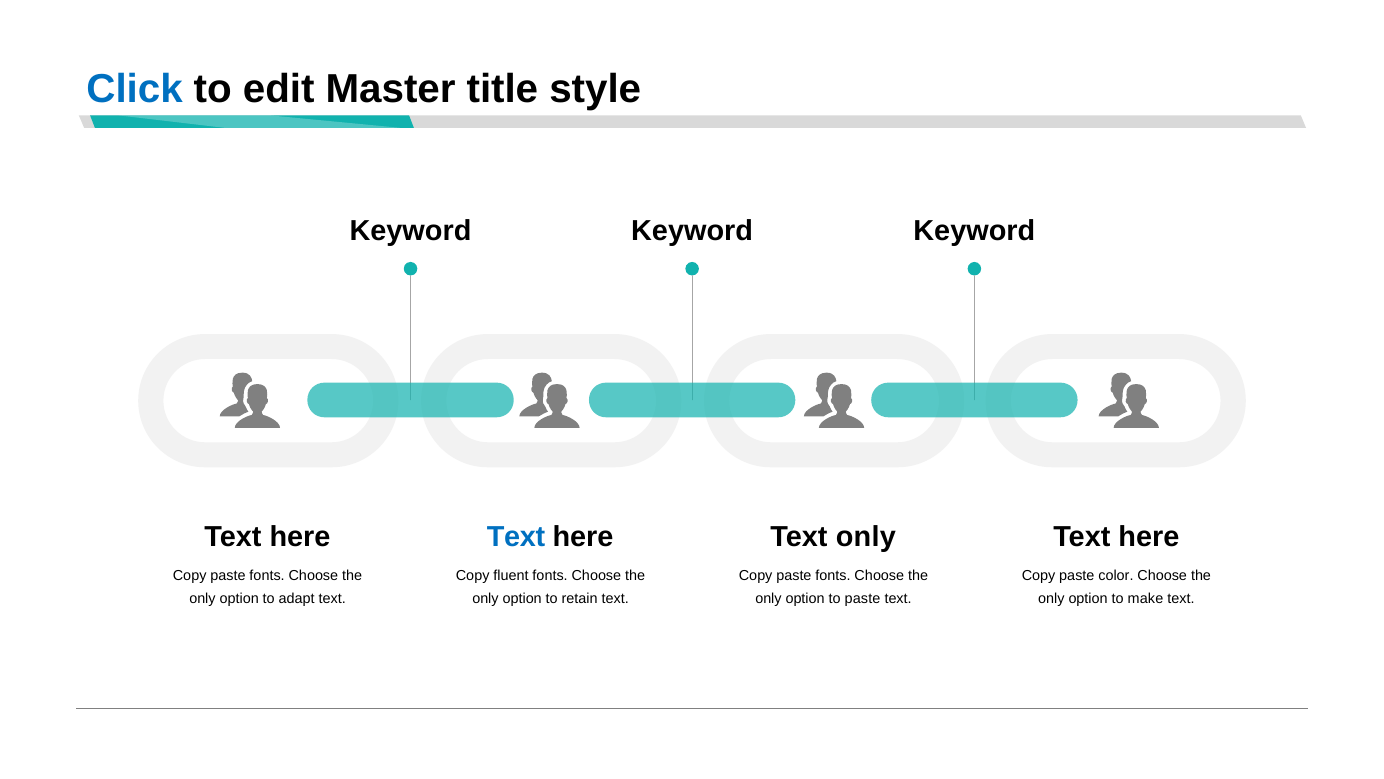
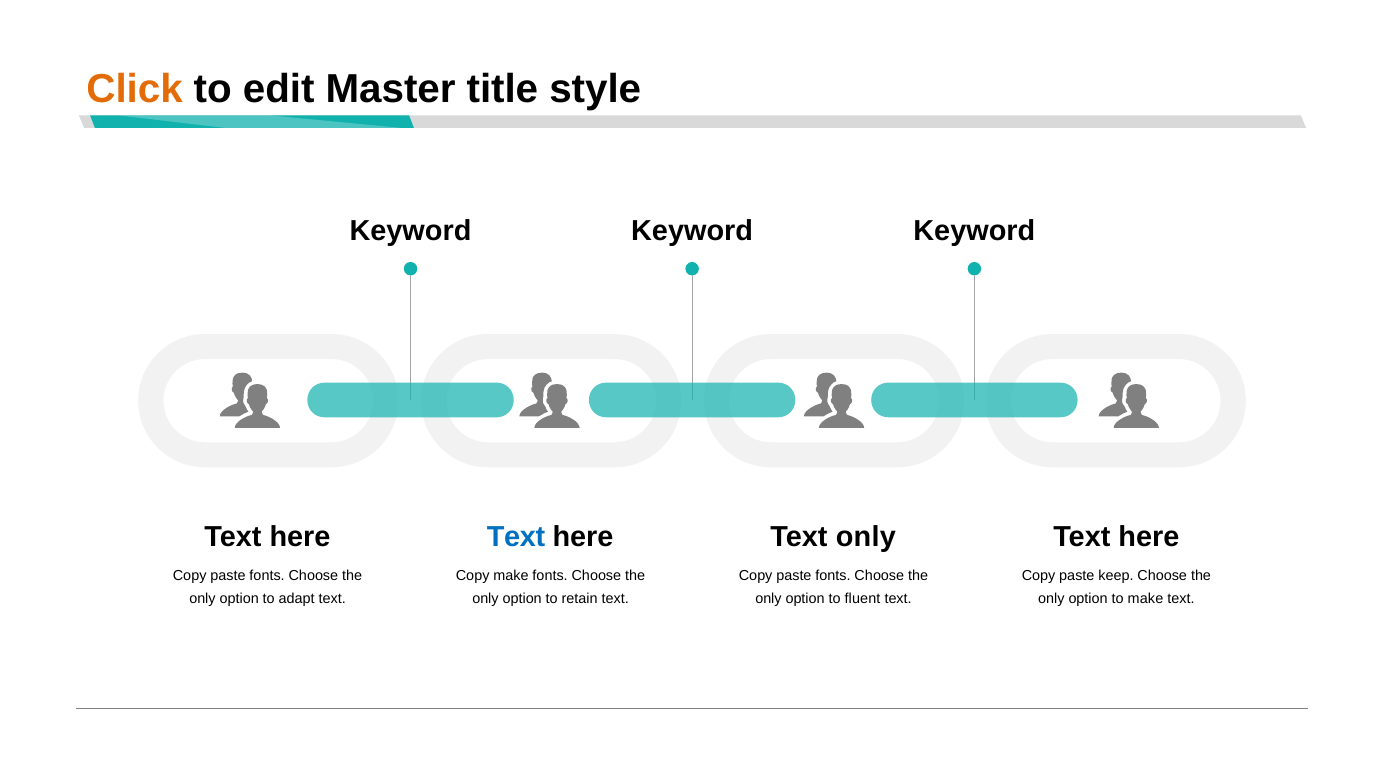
Click colour: blue -> orange
Copy fluent: fluent -> make
color: color -> keep
to paste: paste -> fluent
